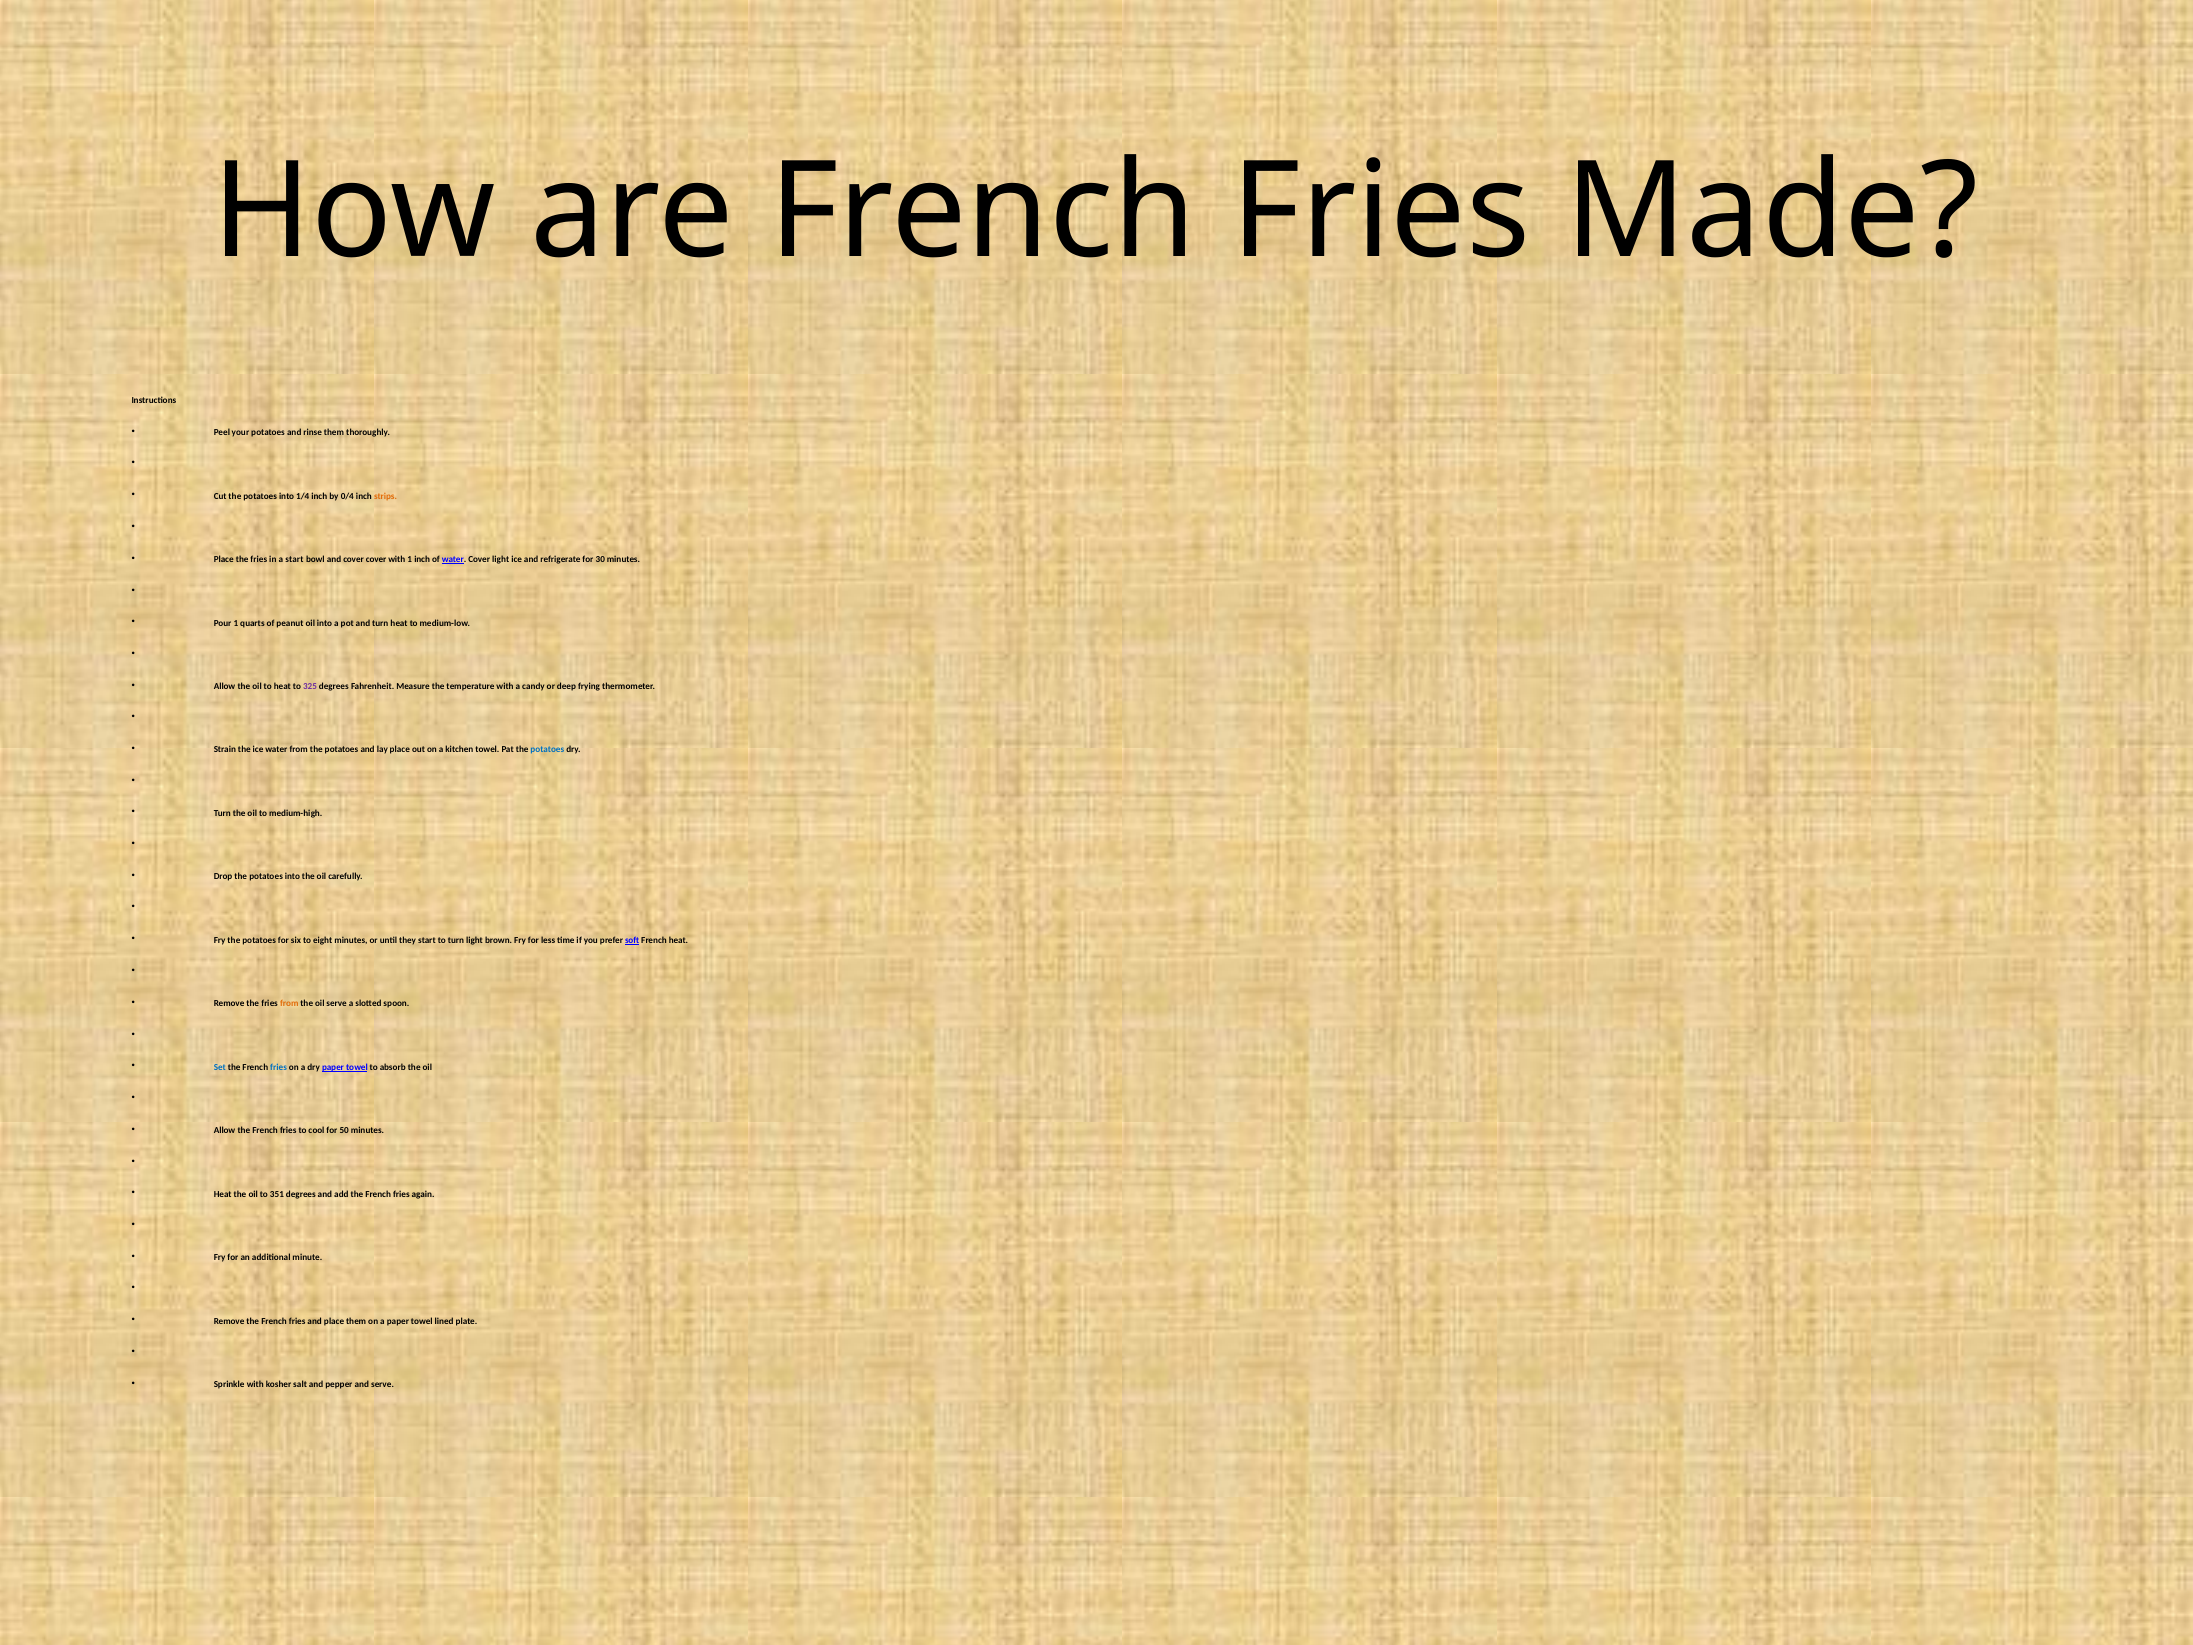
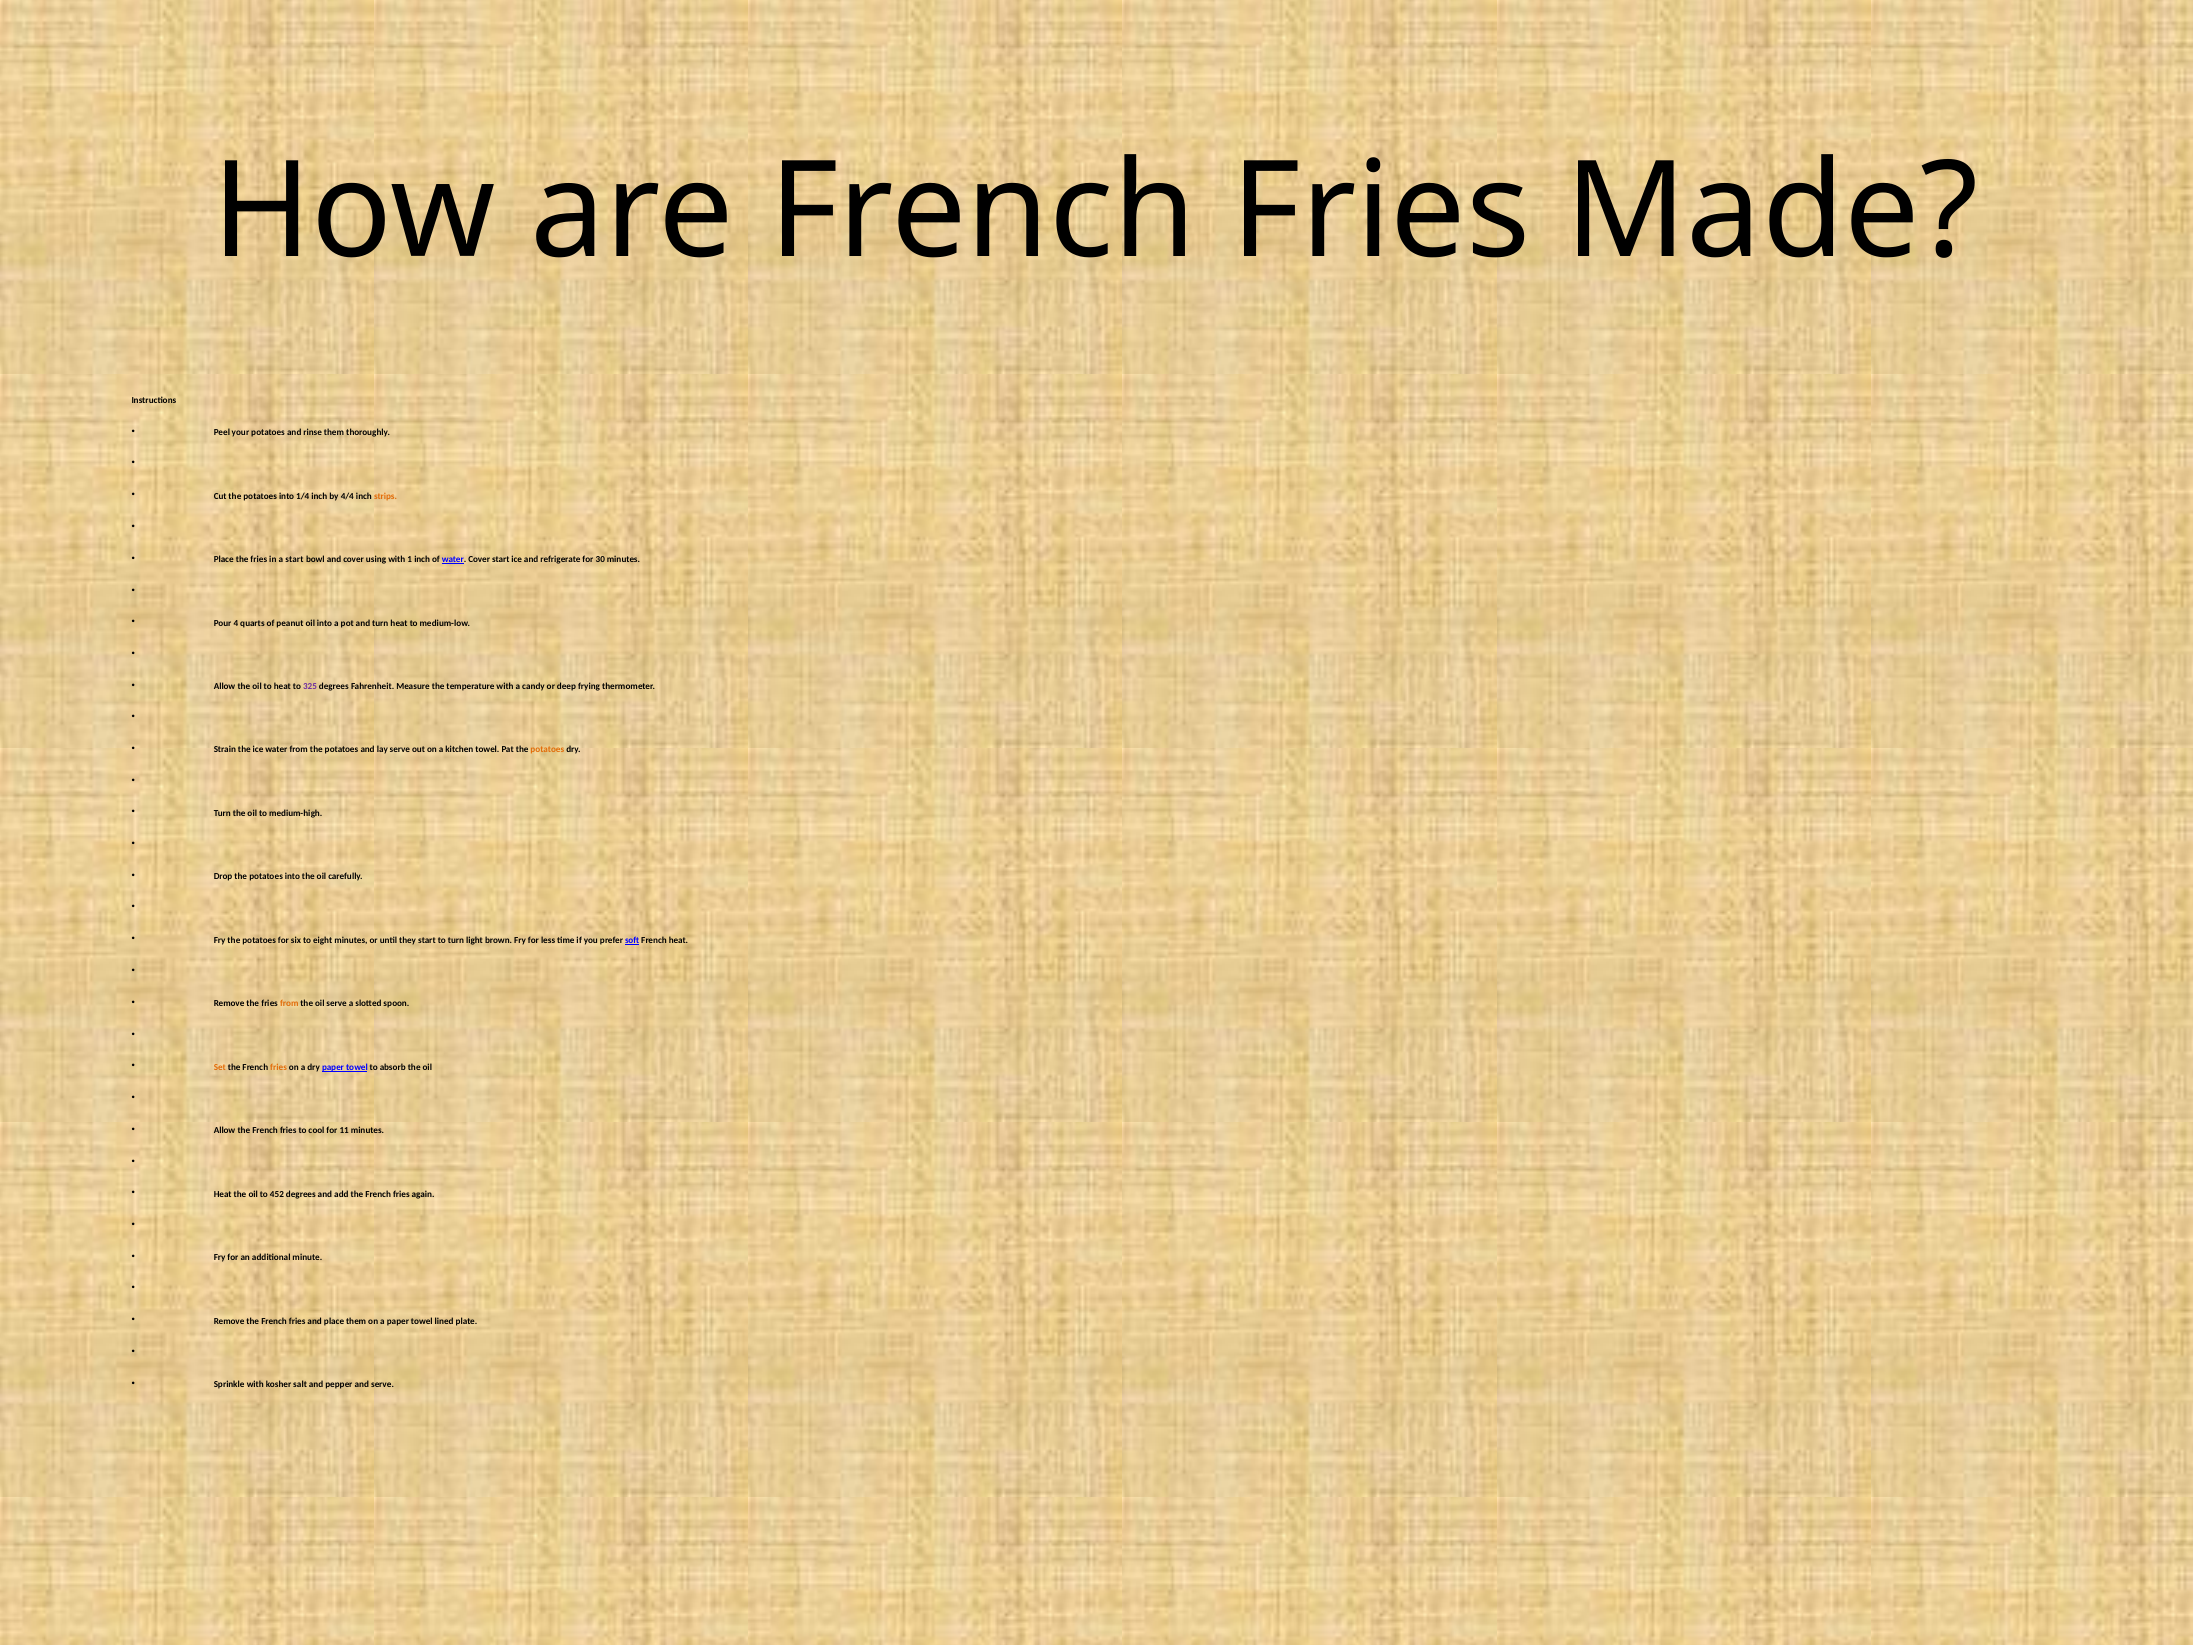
0/4: 0/4 -> 4/4
cover cover: cover -> using
Cover light: light -> start
Pour 1: 1 -> 4
lay place: place -> serve
potatoes at (547, 750) colour: blue -> orange
Set colour: blue -> orange
fries at (279, 1067) colour: blue -> orange
50: 50 -> 11
351: 351 -> 452
